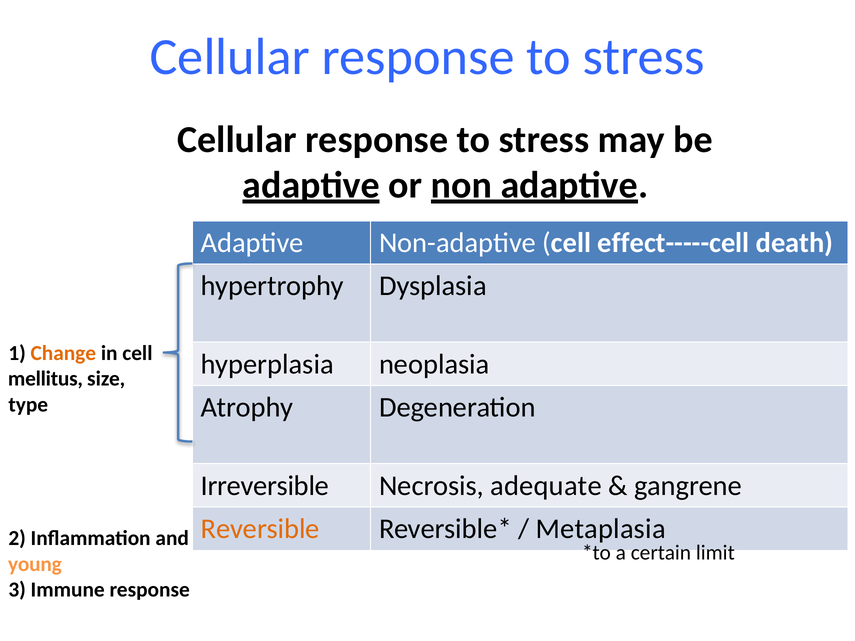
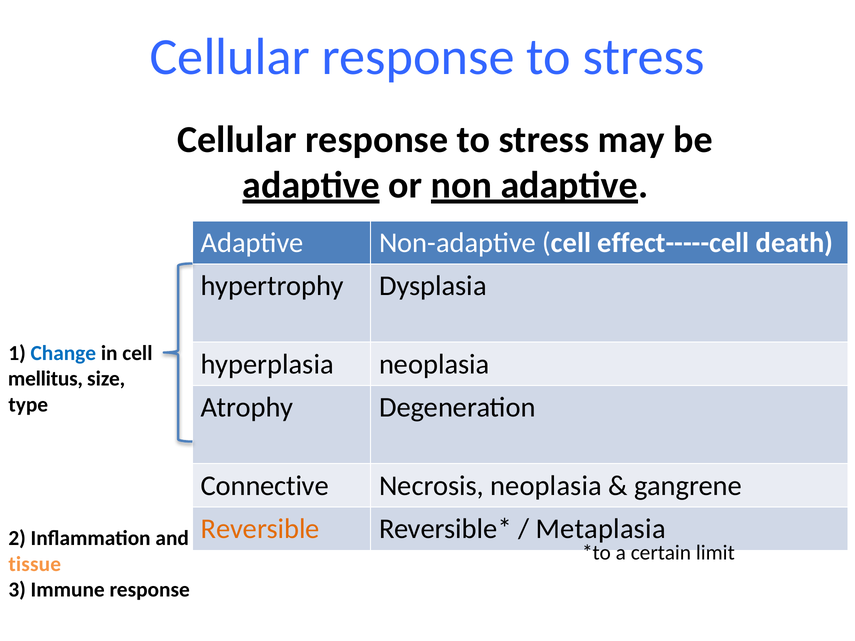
Change colour: orange -> blue
Irreversible: Irreversible -> Connective
Necrosis adequate: adequate -> neoplasia
young: young -> tissue
